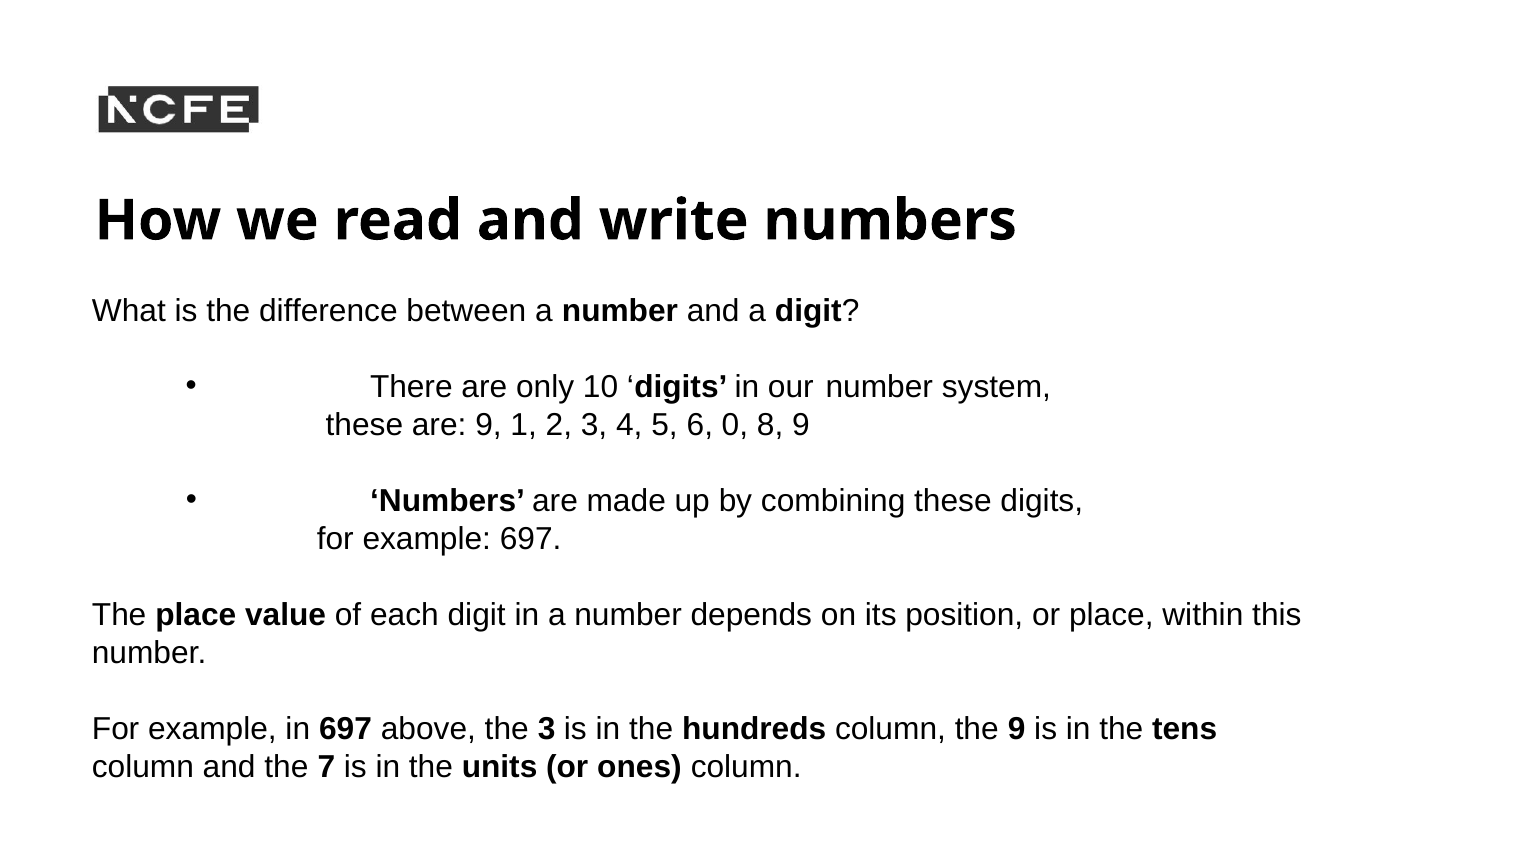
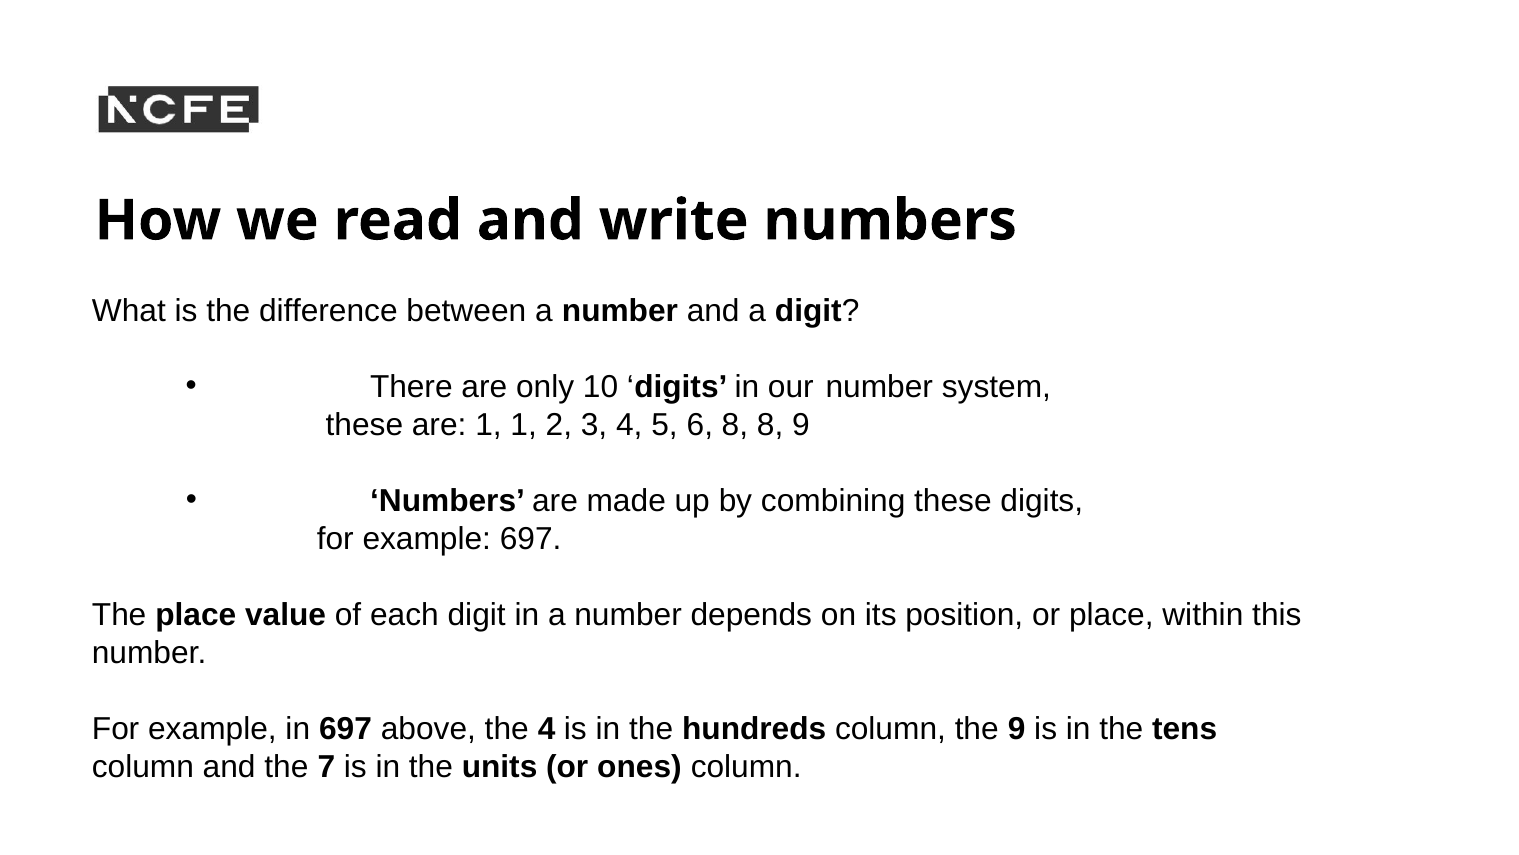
are 9: 9 -> 1
6 0: 0 -> 8
the 3: 3 -> 4
